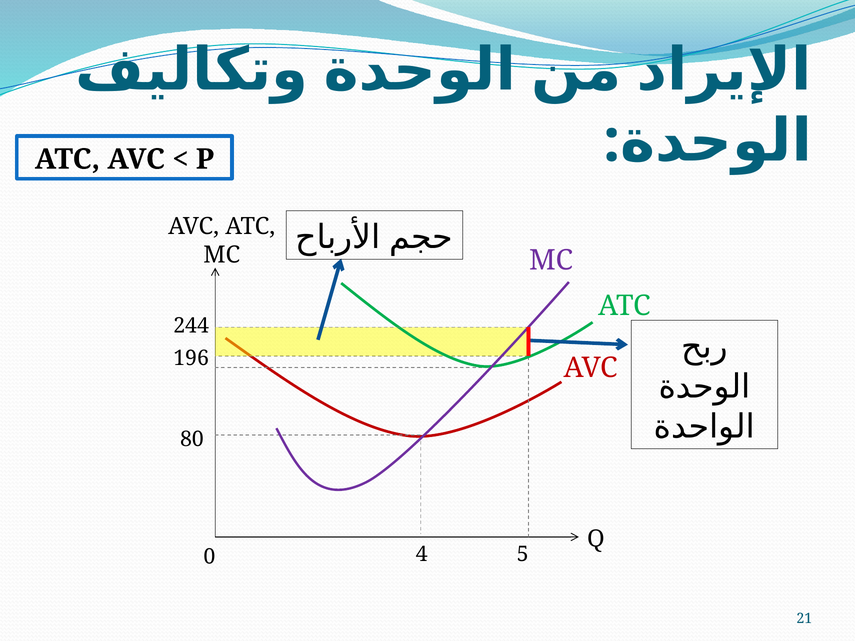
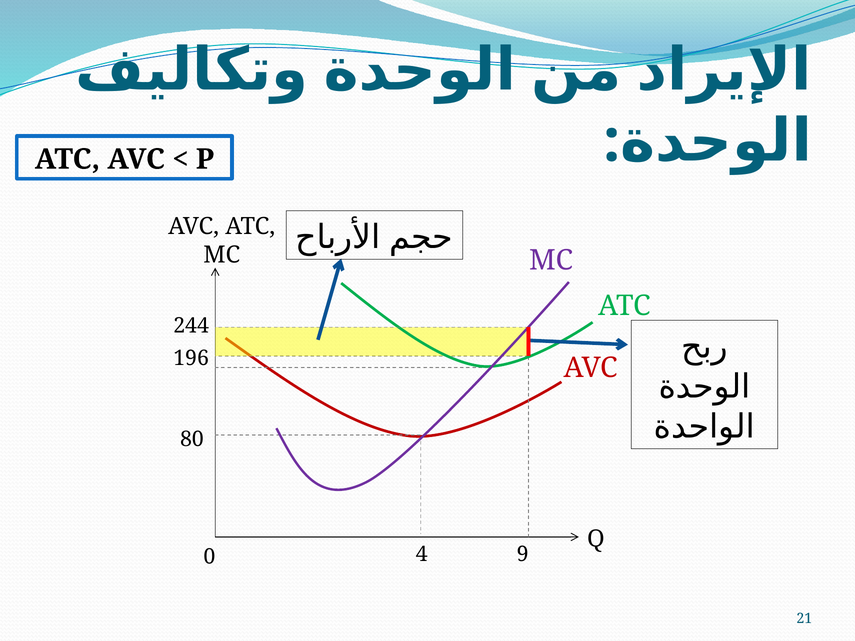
5: 5 -> 9
